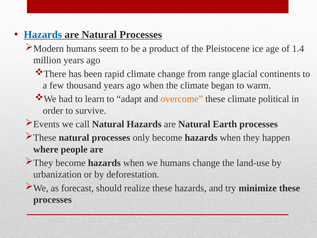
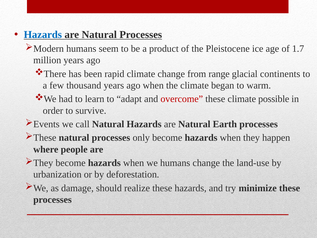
1.4: 1.4 -> 1.7
overcome colour: orange -> red
political: political -> possible
forecast: forecast -> damage
